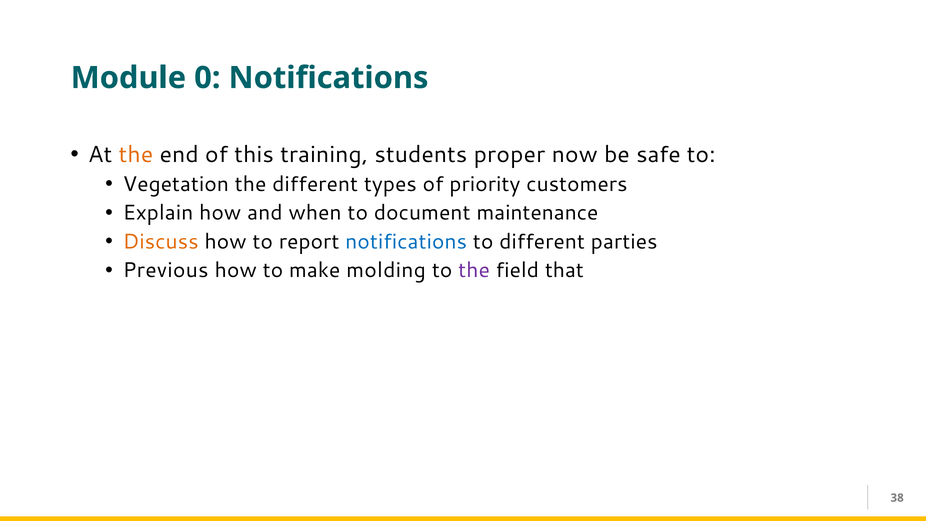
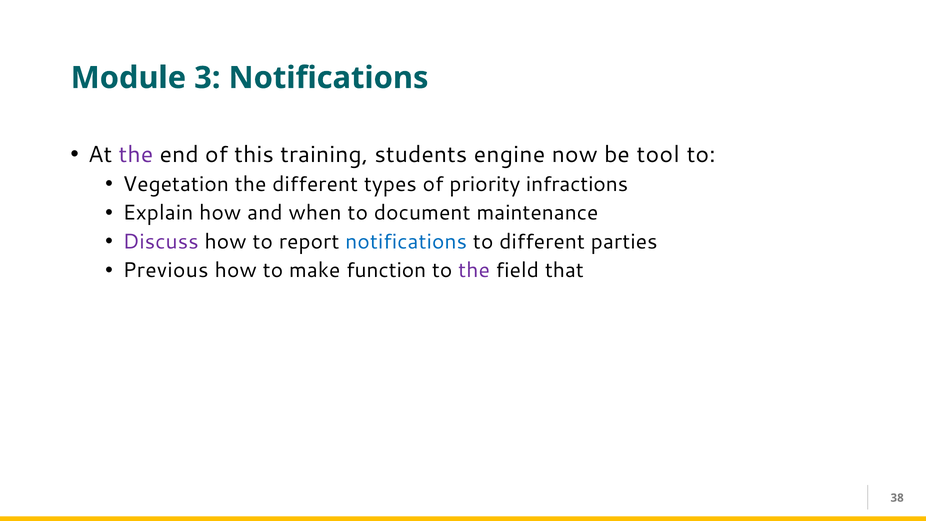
0: 0 -> 3
the at (136, 154) colour: orange -> purple
proper: proper -> engine
safe: safe -> tool
customers: customers -> infractions
Discuss colour: orange -> purple
molding: molding -> function
